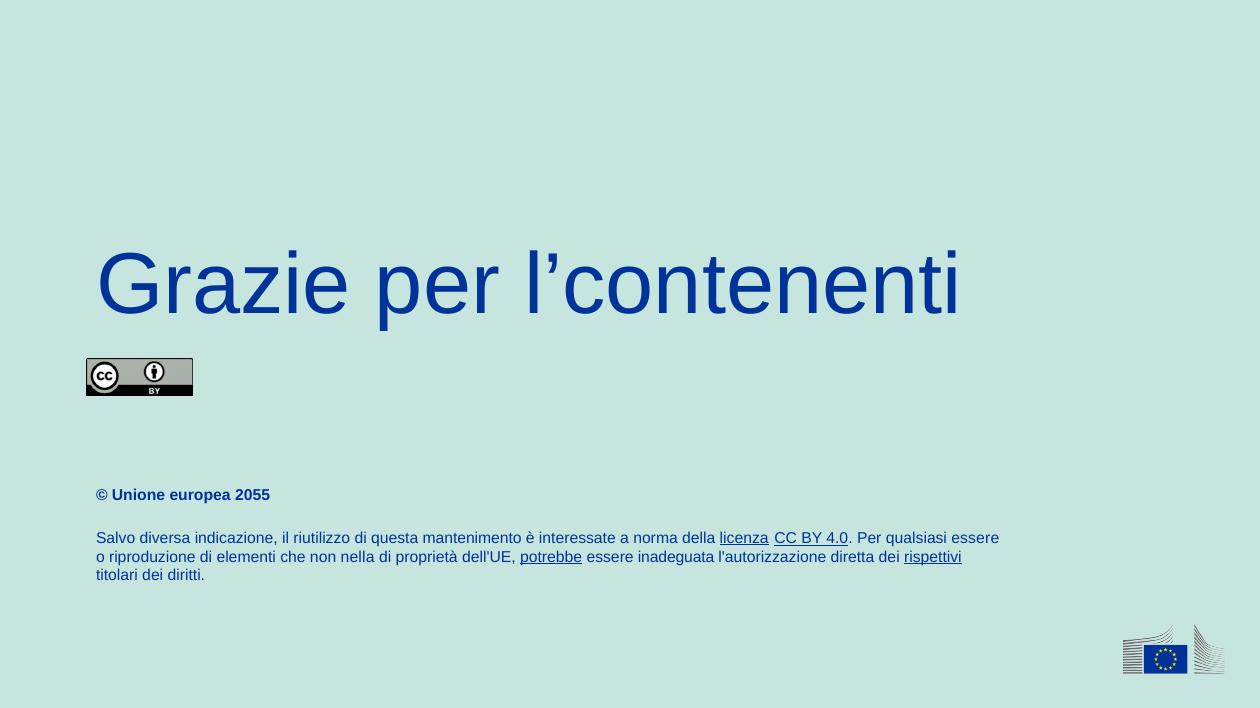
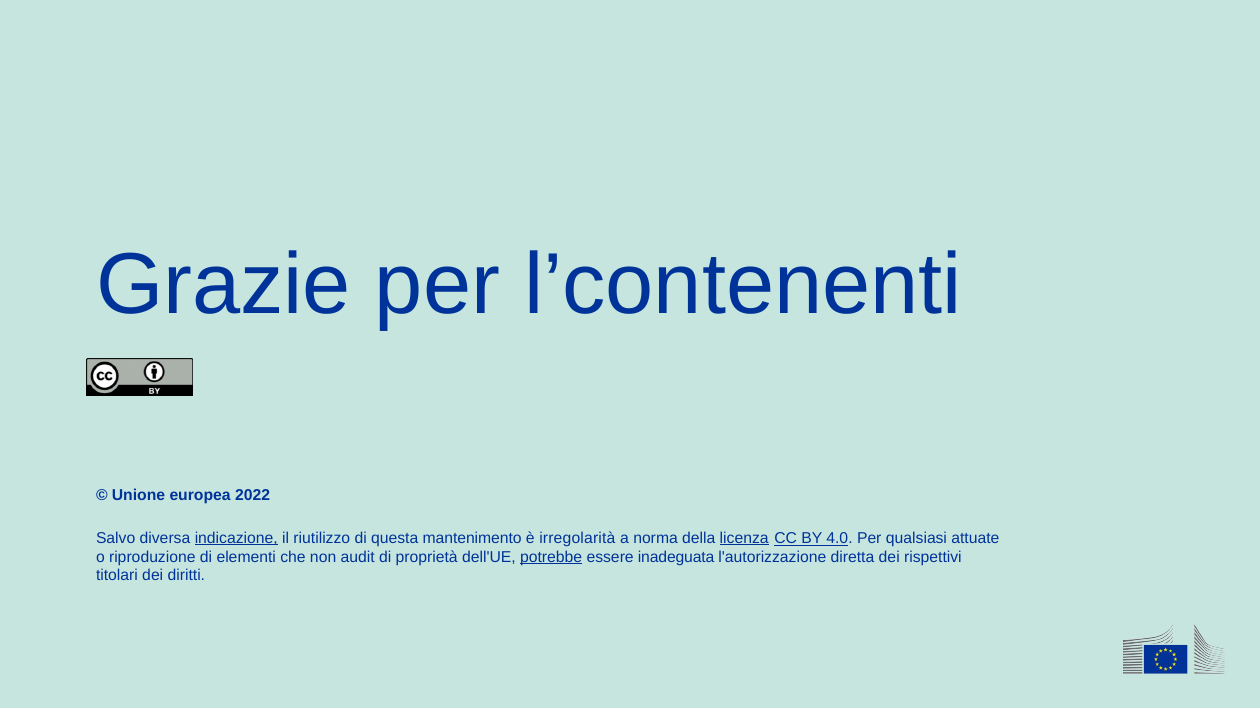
2055: 2055 -> 2022
indicazione underline: none -> present
interessate: interessate -> irregolarità
qualsiasi essere: essere -> attuate
nella: nella -> audit
rispettivi underline: present -> none
